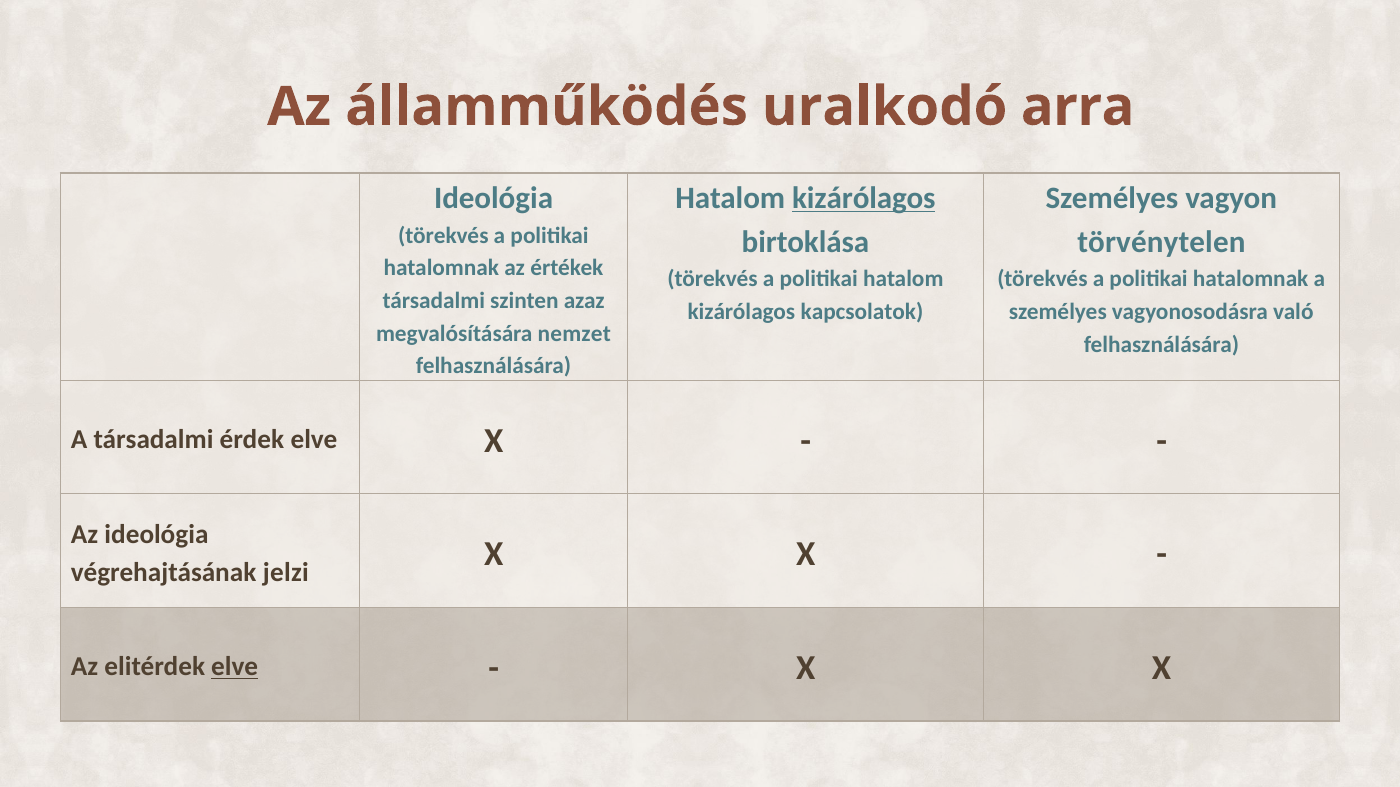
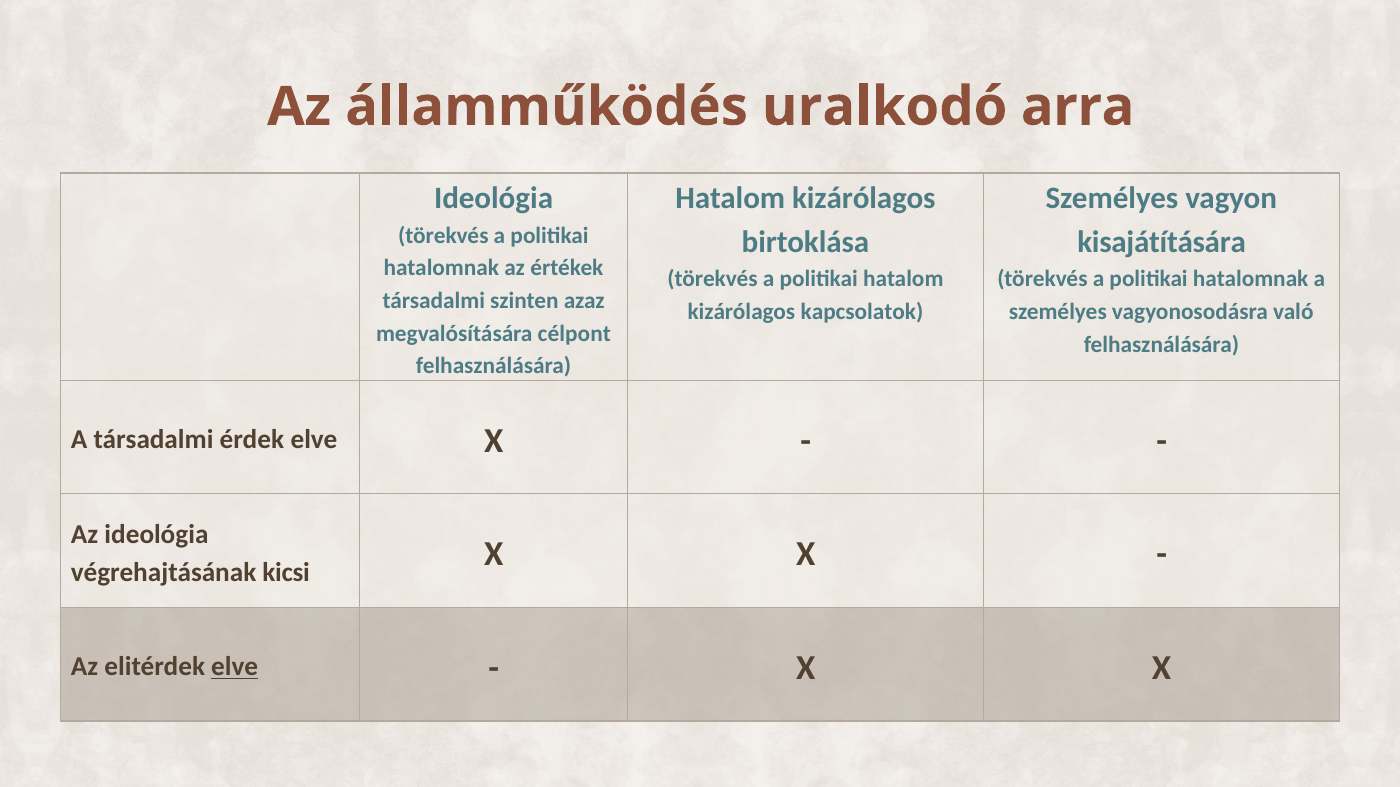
kizárólagos at (864, 198) underline: present -> none
törvénytelen: törvénytelen -> kisajátítására
nemzet: nemzet -> célpont
jelzi: jelzi -> kicsi
